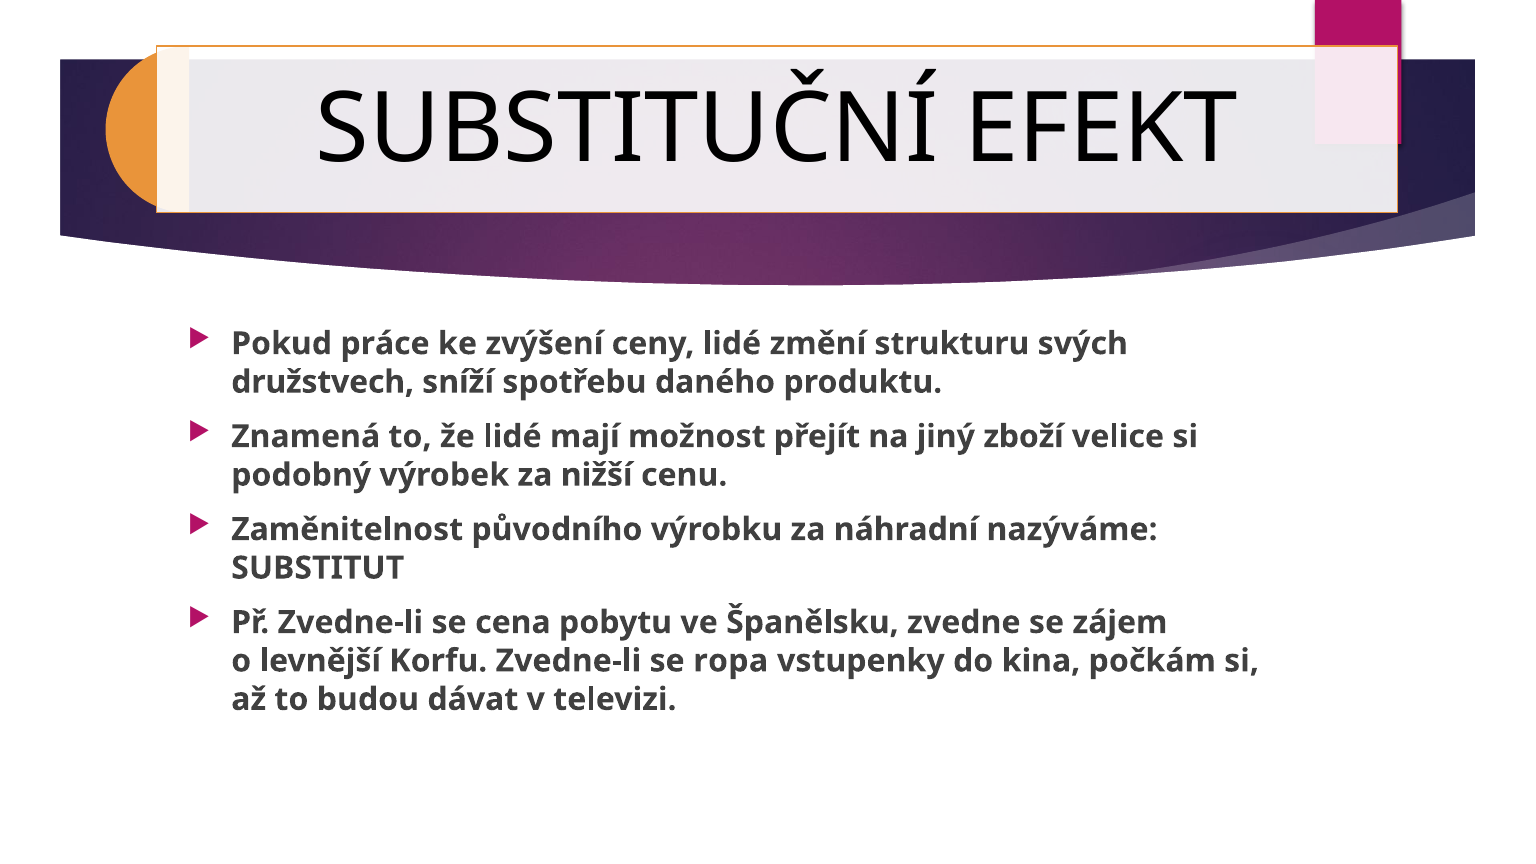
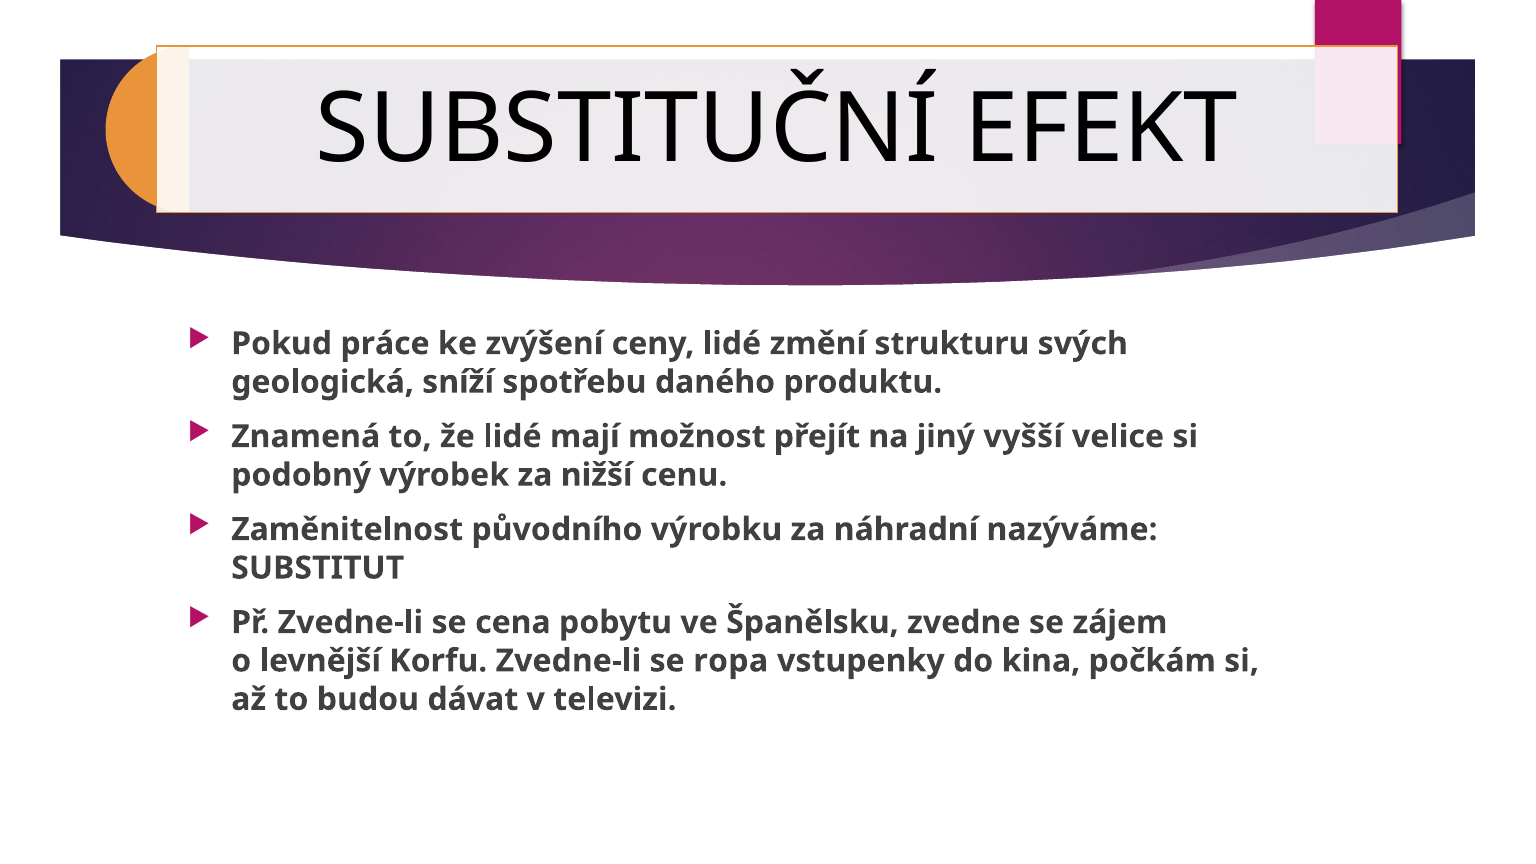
družstvech: družstvech -> geologická
zboží: zboží -> vyšší
